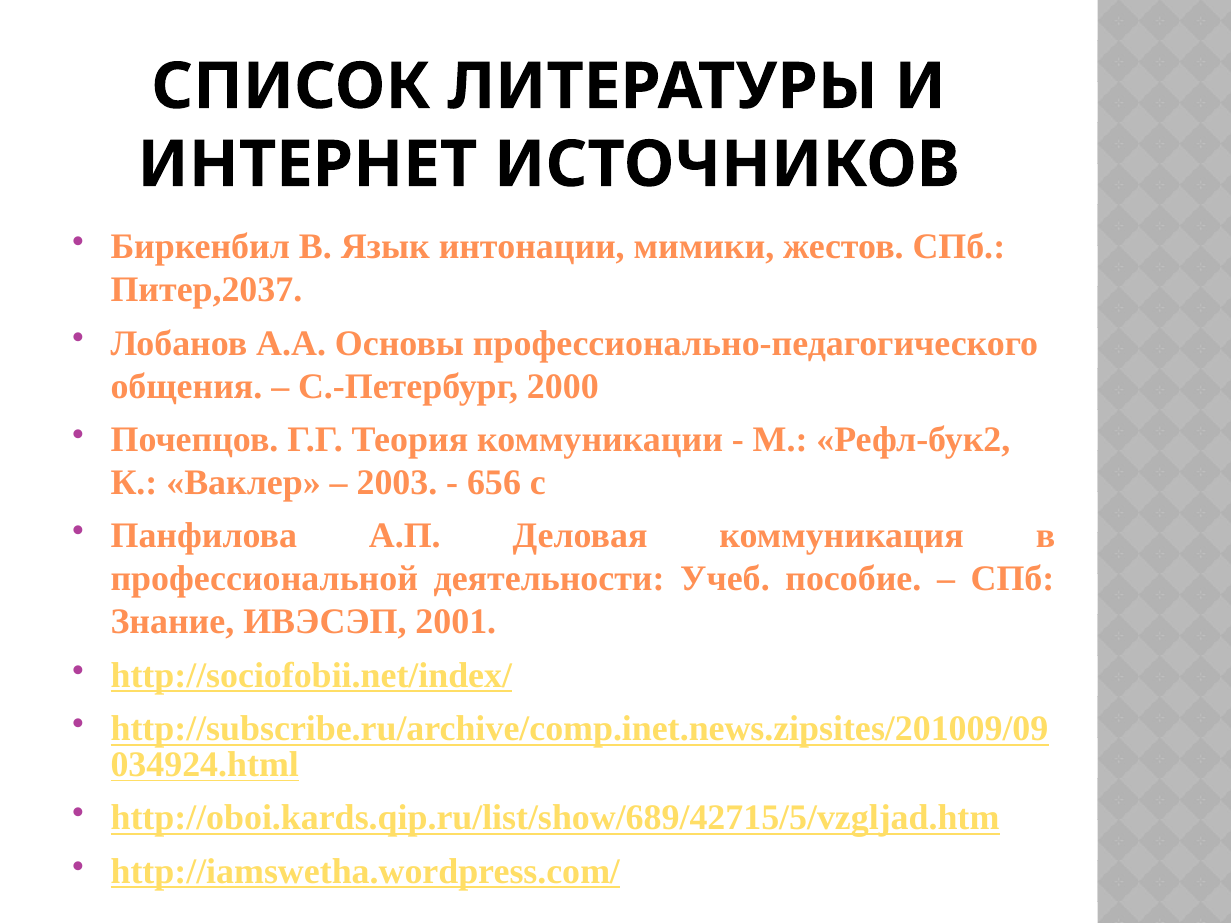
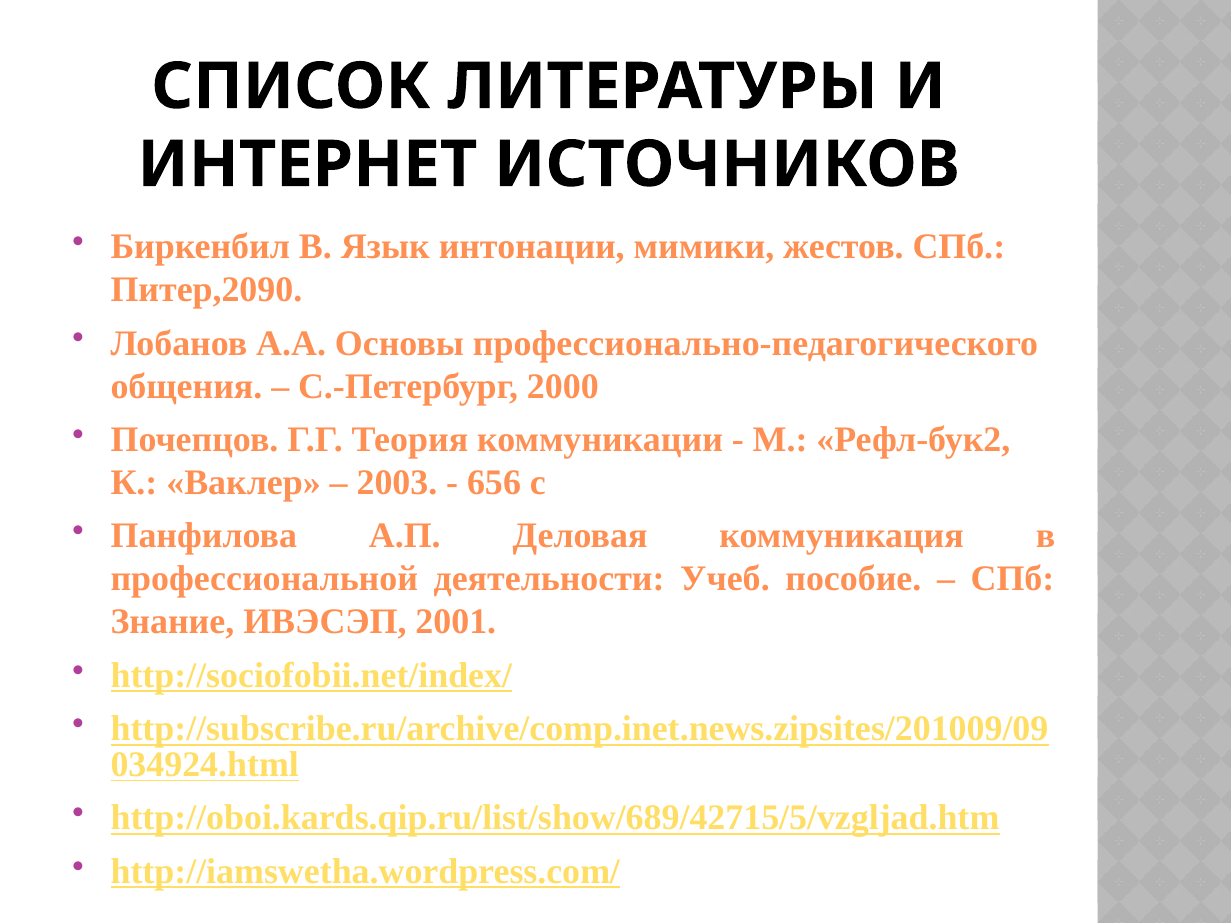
Питер,2037: Питер,2037 -> Питер,2090
